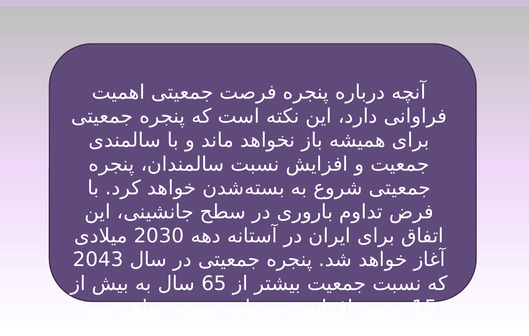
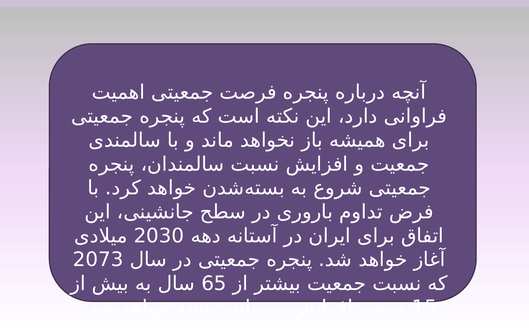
2043: 2043 -> 2073
